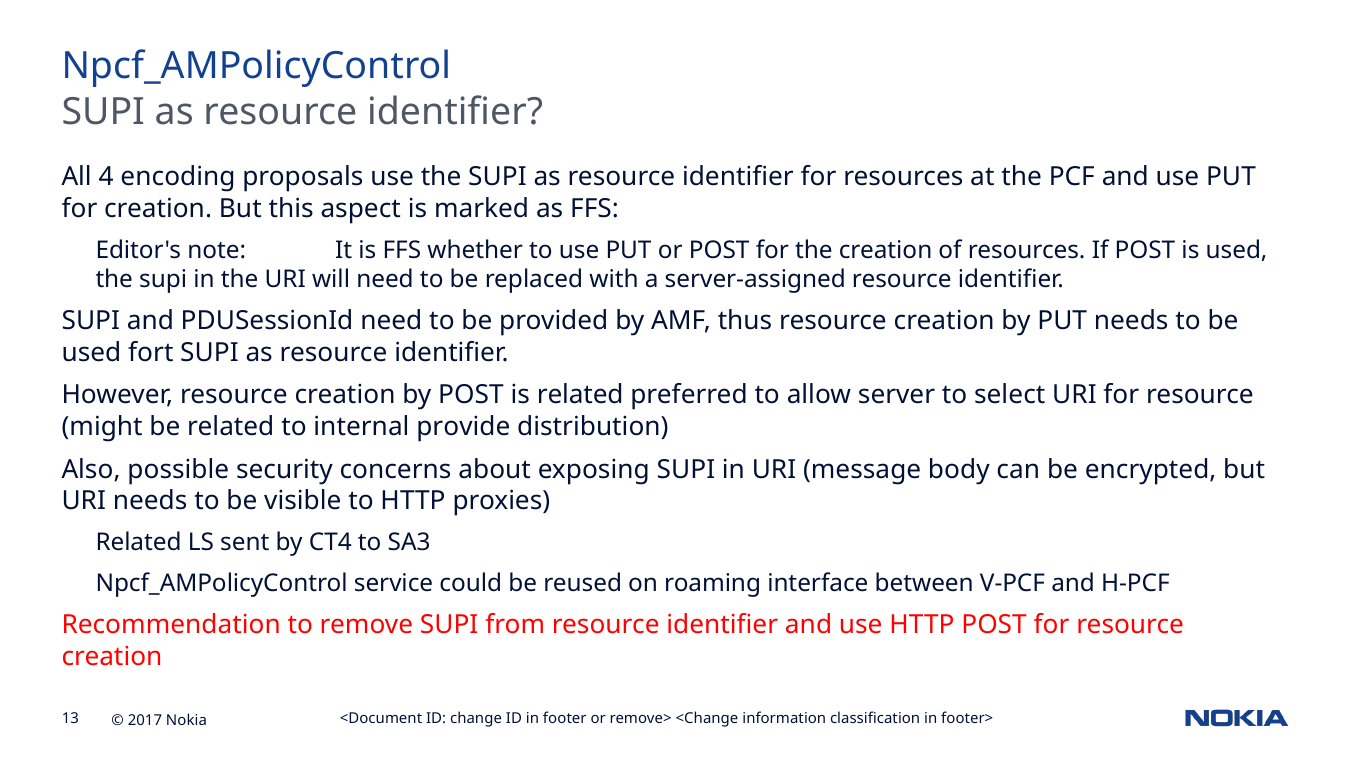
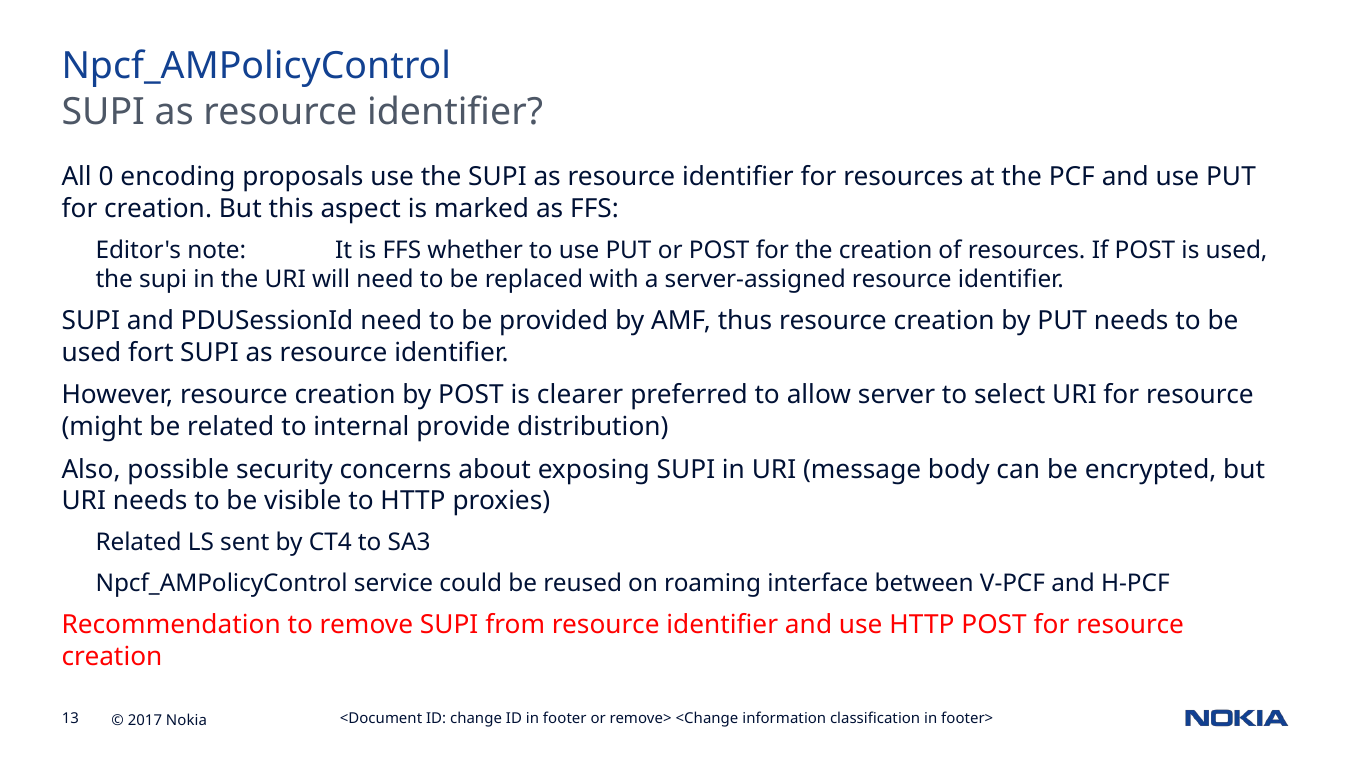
4: 4 -> 0
is related: related -> clearer
